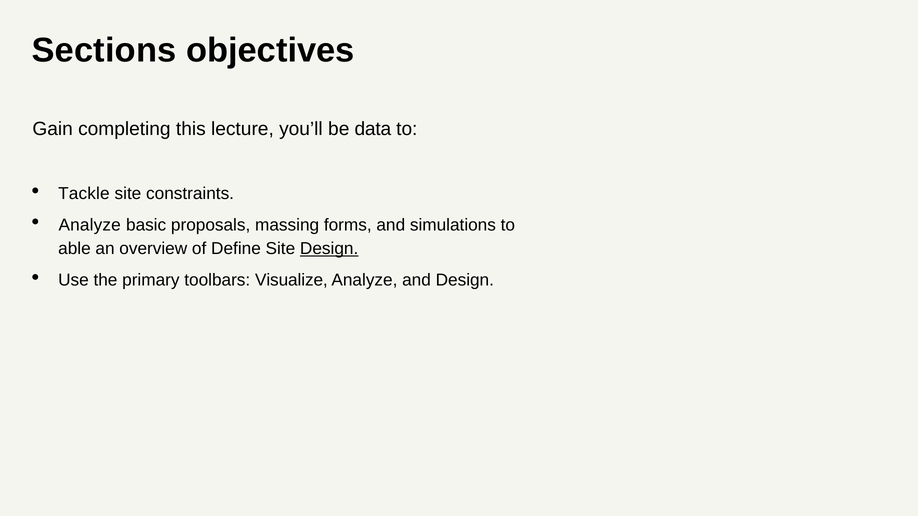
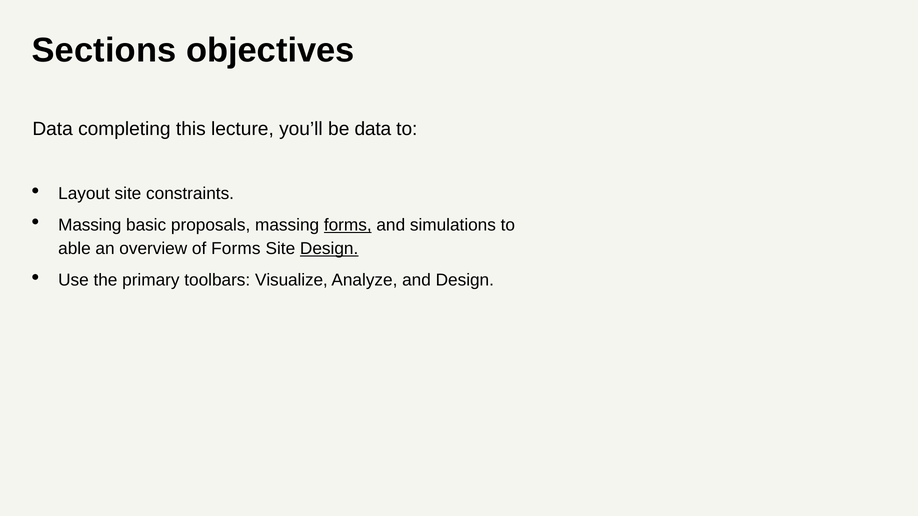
Gain at (53, 129): Gain -> Data
Tackle: Tackle -> Layout
Analyze at (90, 225): Analyze -> Massing
forms at (348, 225) underline: none -> present
of Define: Define -> Forms
